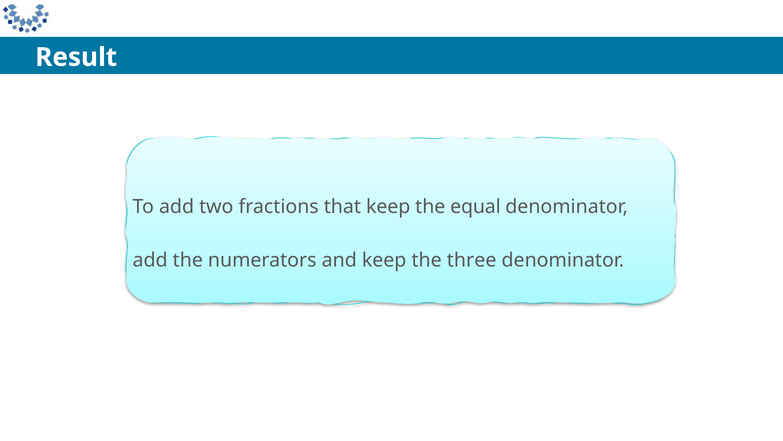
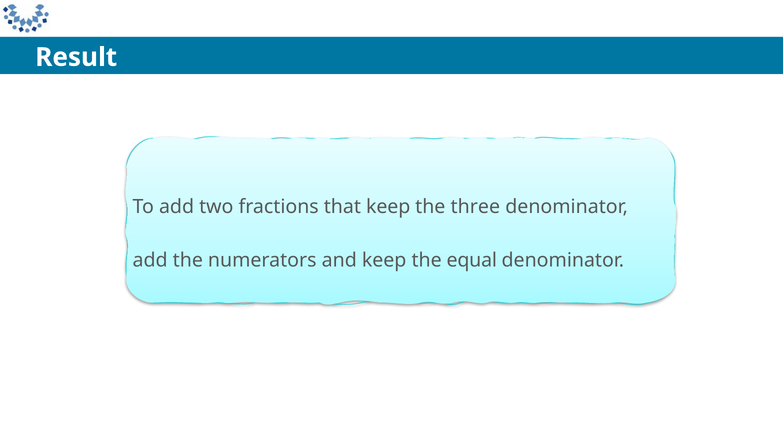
equal: equal -> three
three: three -> equal
